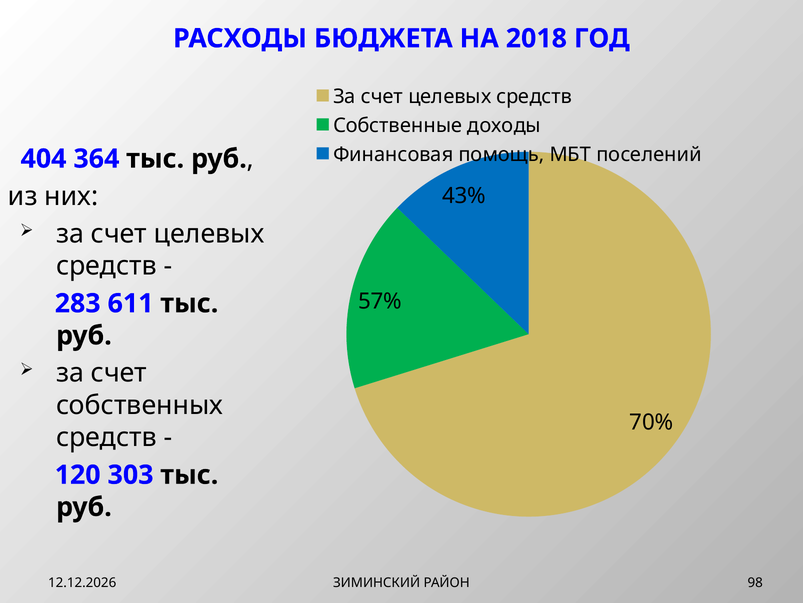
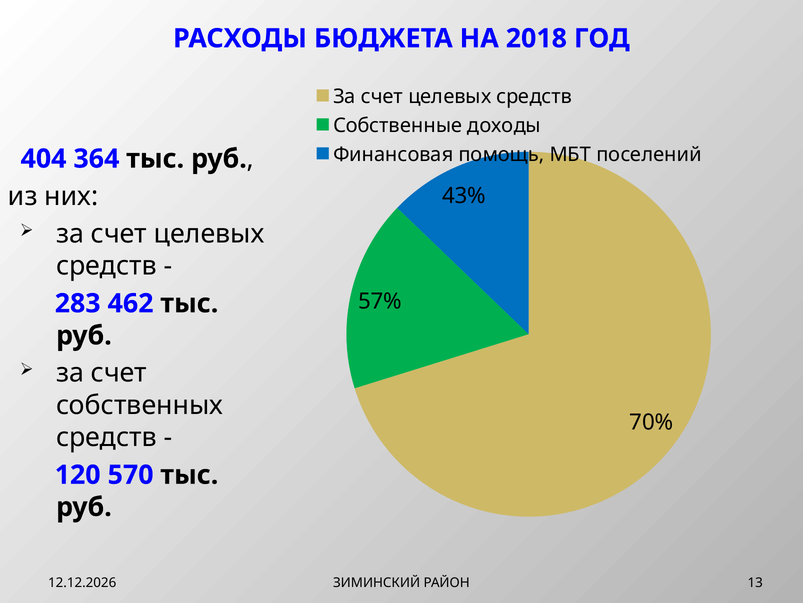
611: 611 -> 462
303: 303 -> 570
98: 98 -> 13
